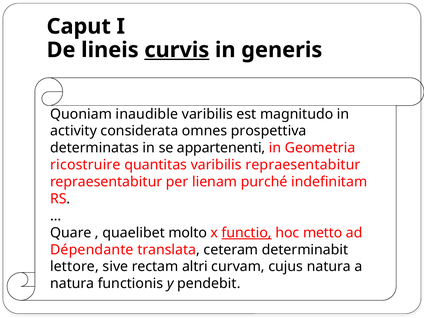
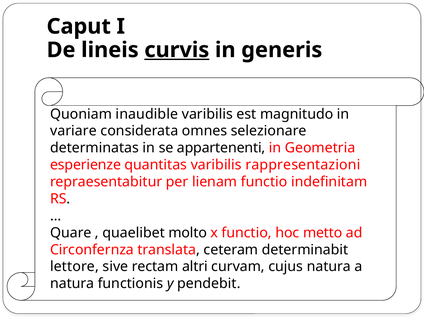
activity: activity -> variare
prospettiva: prospettiva -> selezionare
ricostruire: ricostruire -> esperienze
varibilis repraesentabitur: repraesentabitur -> rappresentazioni
lienam purché: purché -> functio
functio at (247, 233) underline: present -> none
Dépendante: Dépendante -> Circonfernza
